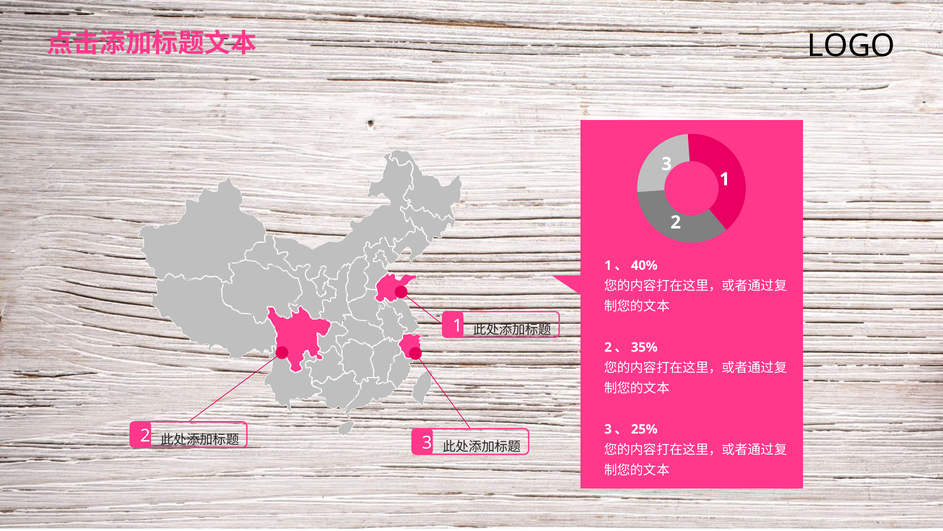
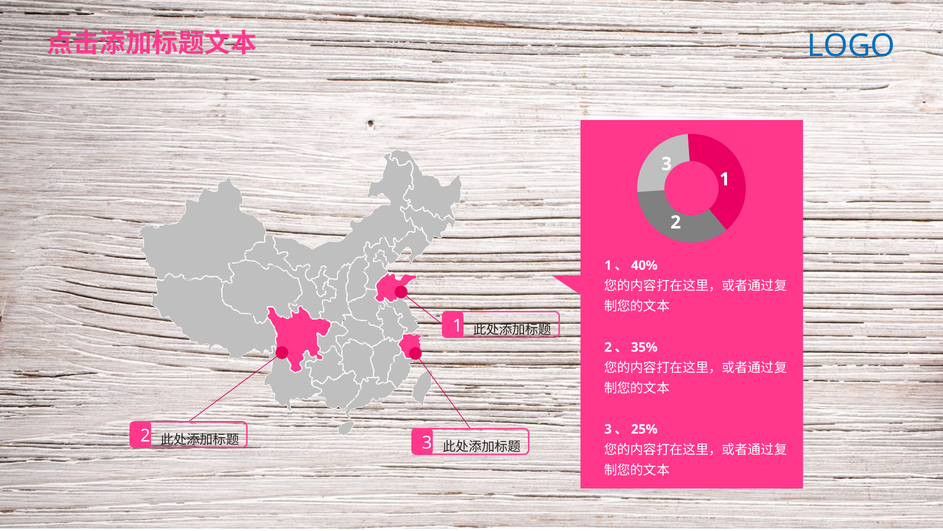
LOGO colour: black -> blue
